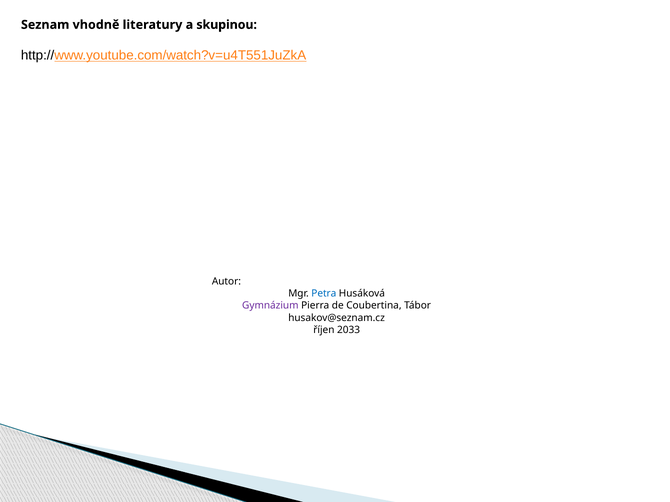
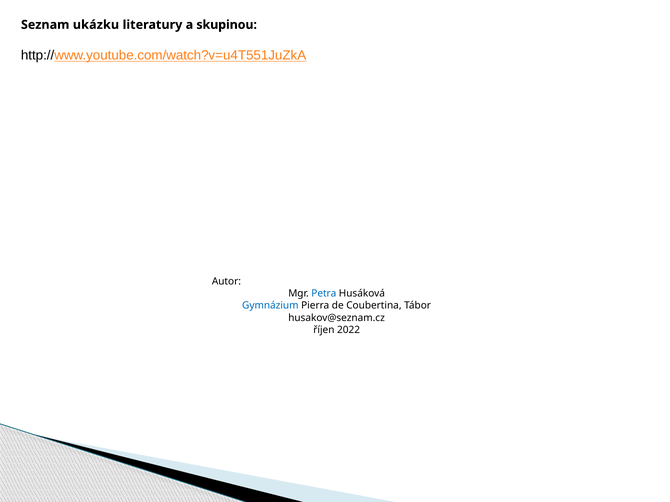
vhodně: vhodně -> ukázku
Gymnázium colour: purple -> blue
2033: 2033 -> 2022
